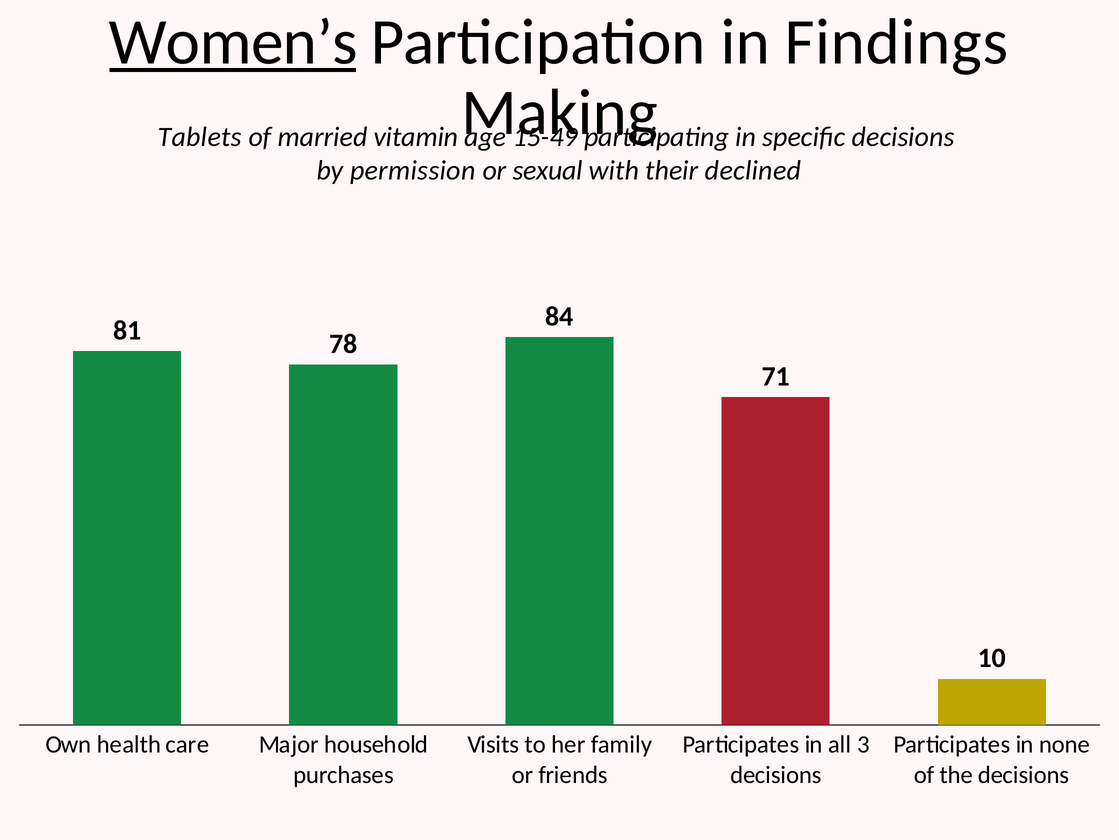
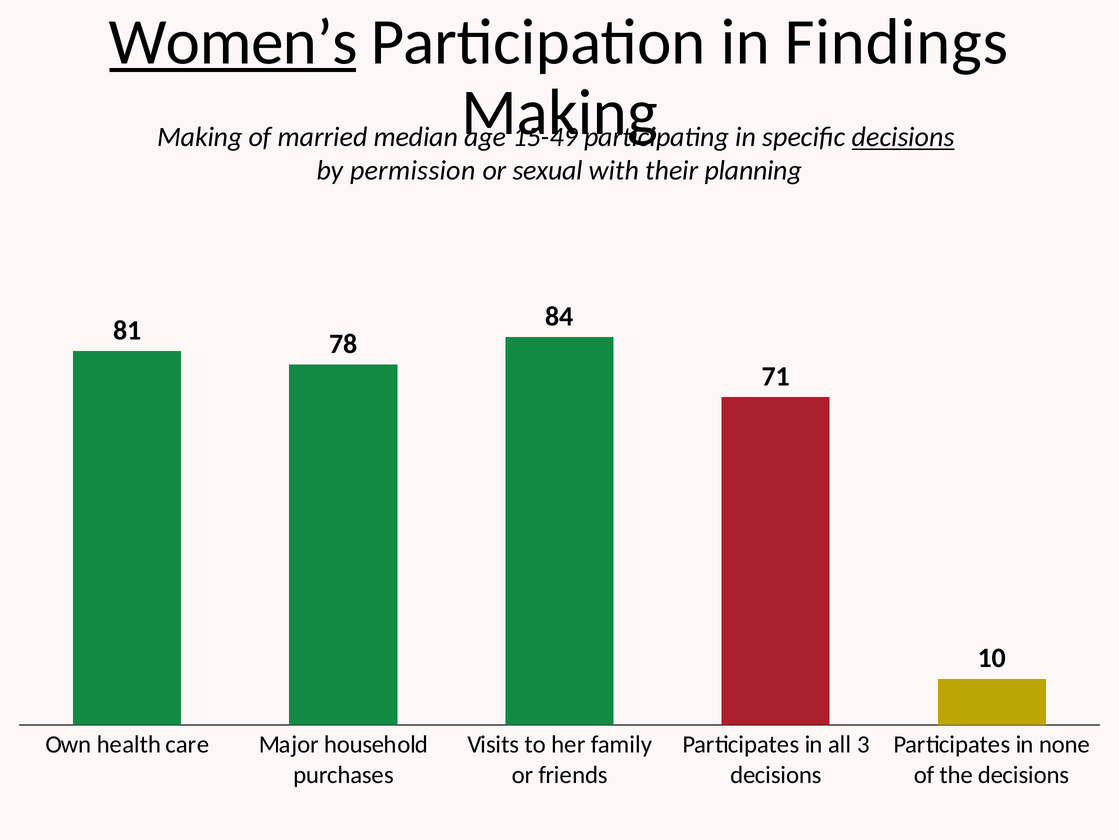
Tablets at (200, 137): Tablets -> Making
vitamin: vitamin -> median
decisions at (903, 137) underline: none -> present
declined: declined -> planning
